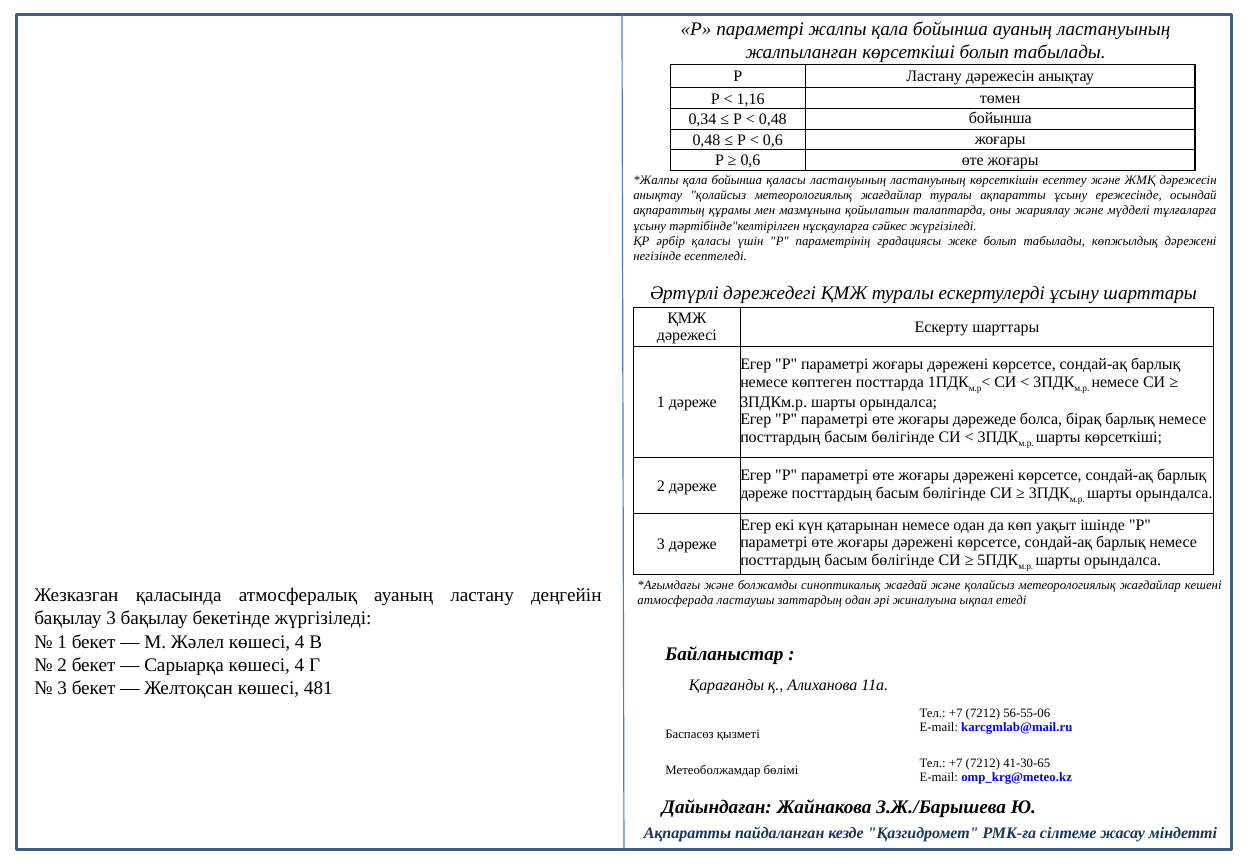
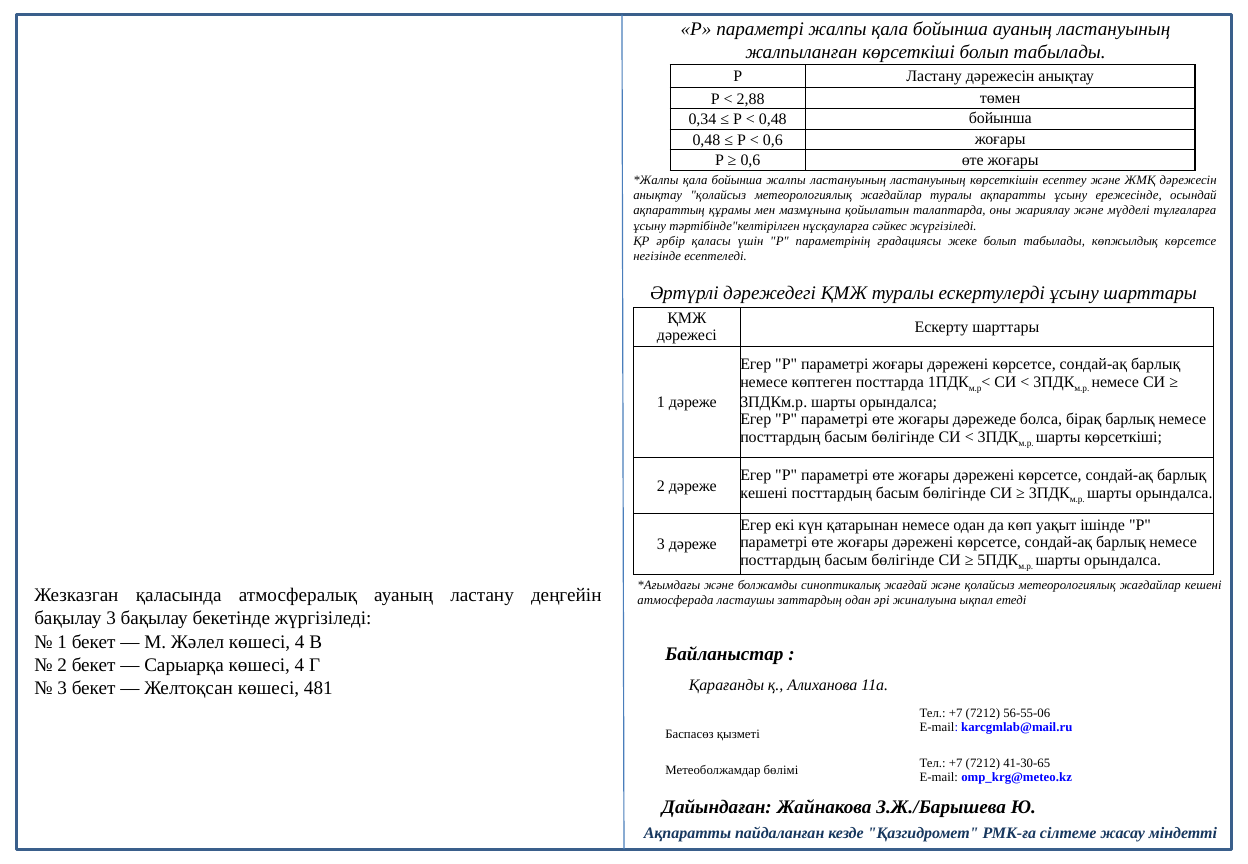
1,16: 1,16 -> 2,88
бойынша қаласы: қаласы -> жалпы
көпжылдық дәрежені: дәрежені -> көрсетсе
дәреже at (764, 493): дәреже -> кешені
